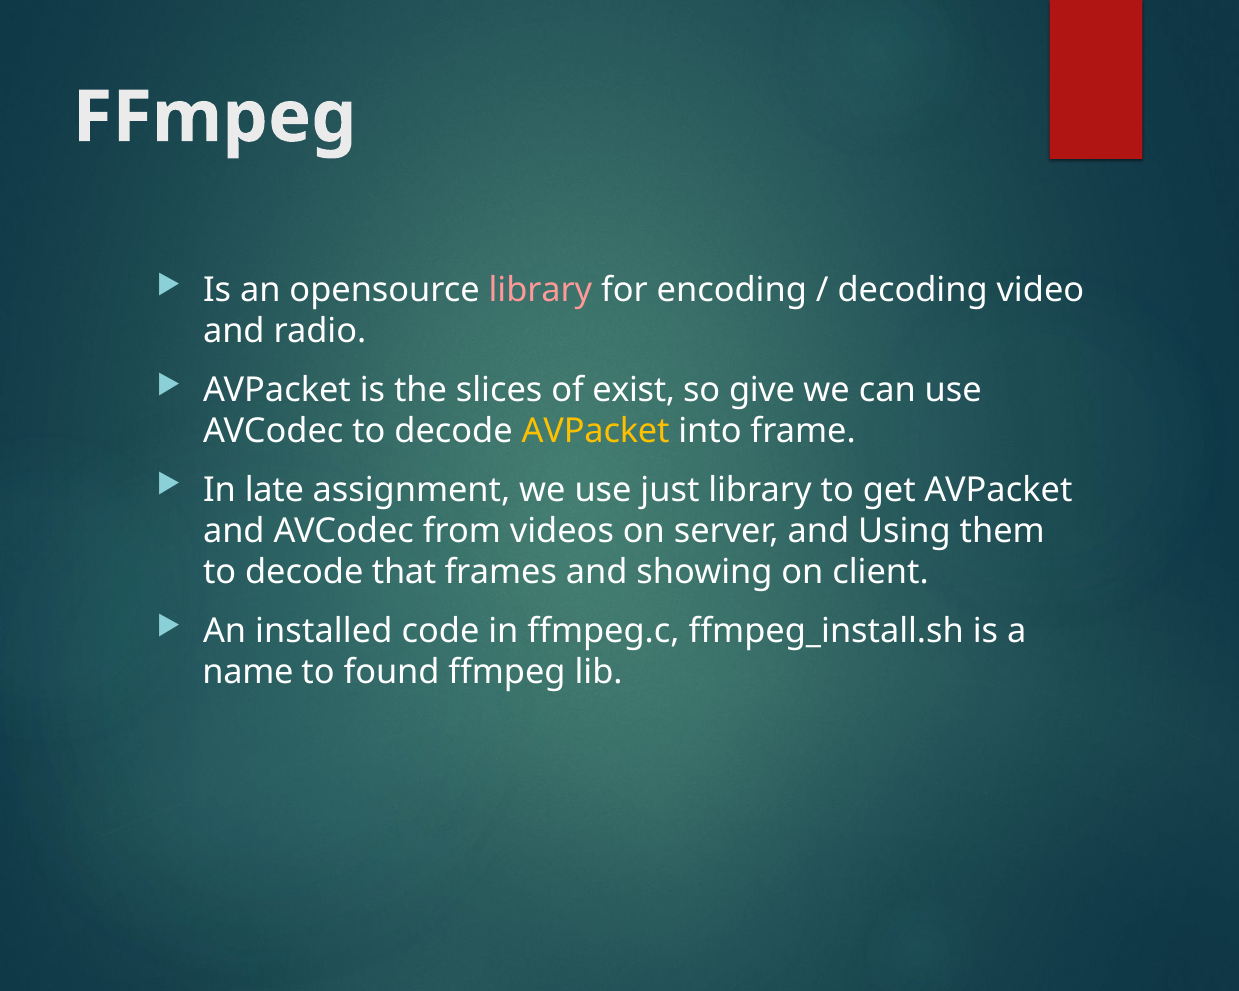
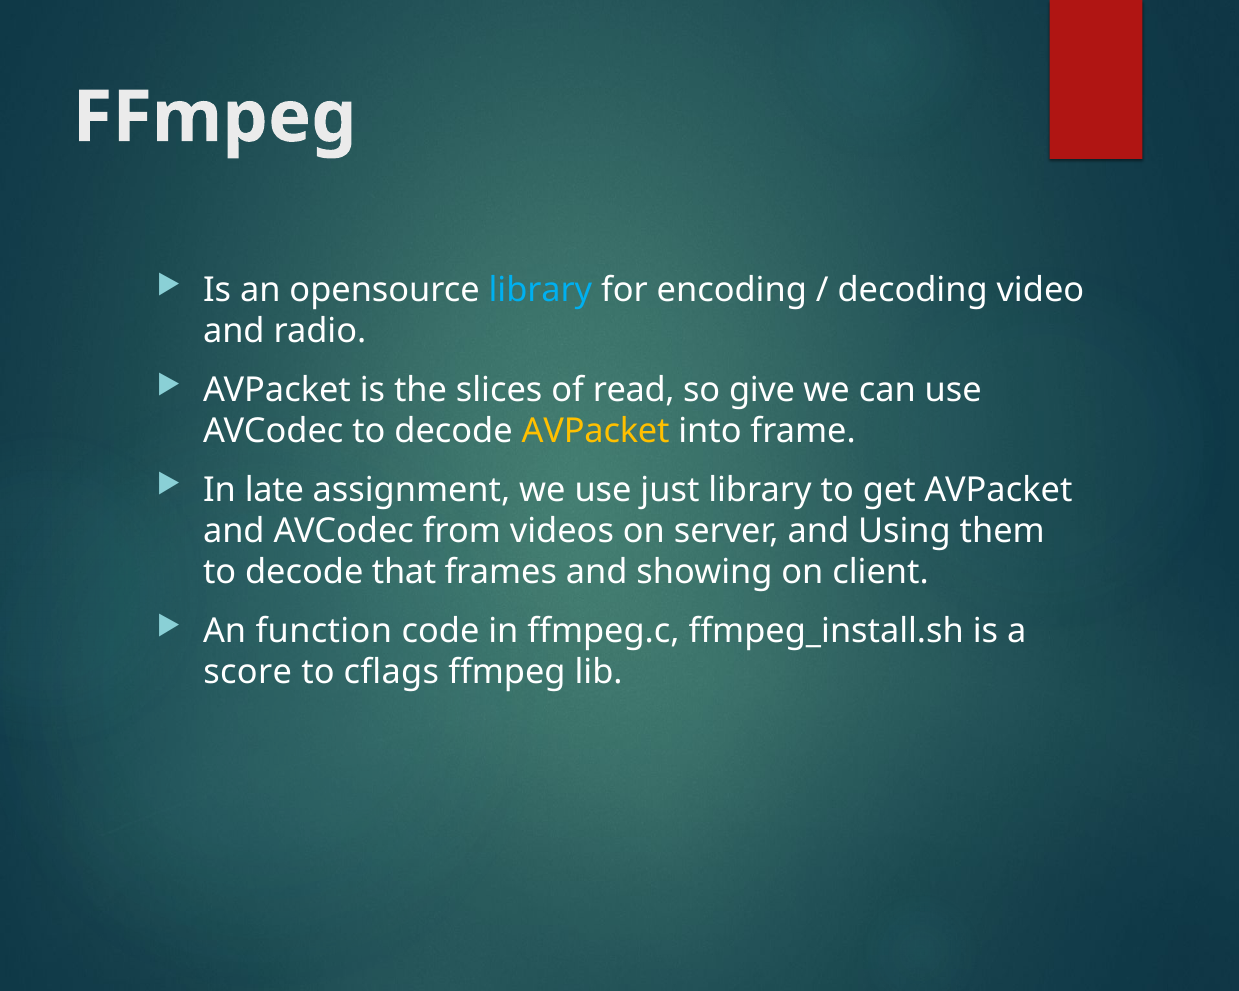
library at (540, 290) colour: pink -> light blue
exist: exist -> read
installed: installed -> function
name: name -> score
found: found -> cflags
